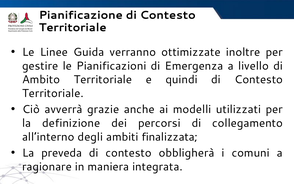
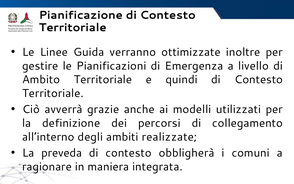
finalizzata: finalizzata -> realizzate
